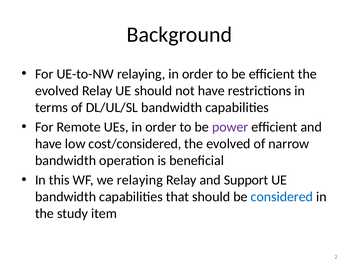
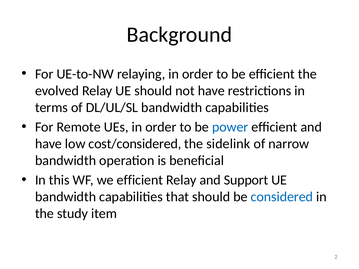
power colour: purple -> blue
evolved at (228, 144): evolved -> sidelink
we relaying: relaying -> efficient
